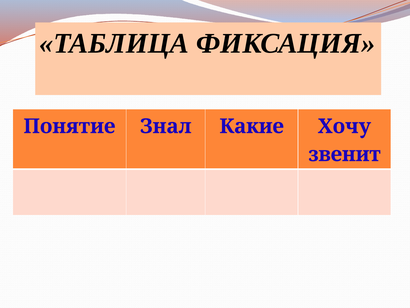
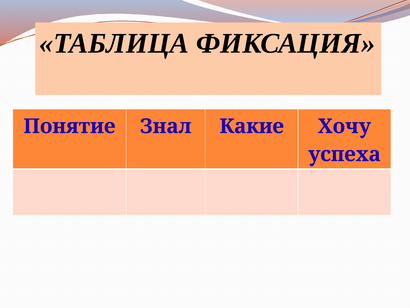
звенит: звенит -> успеха
